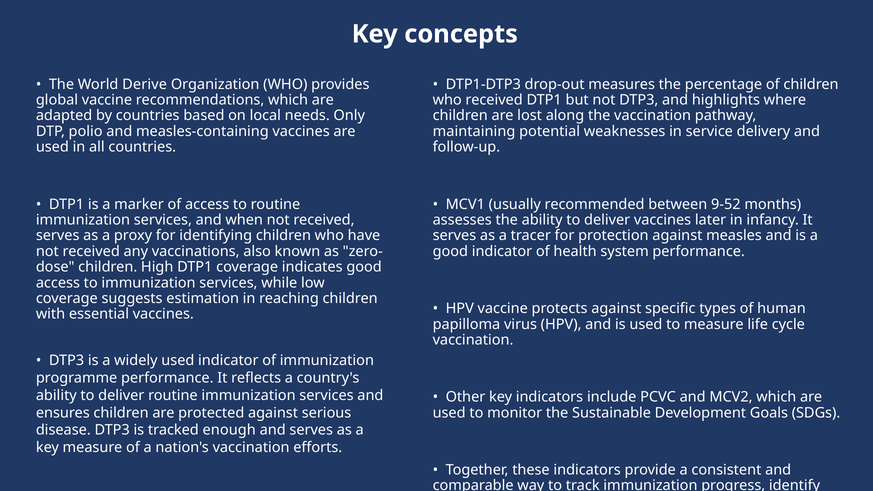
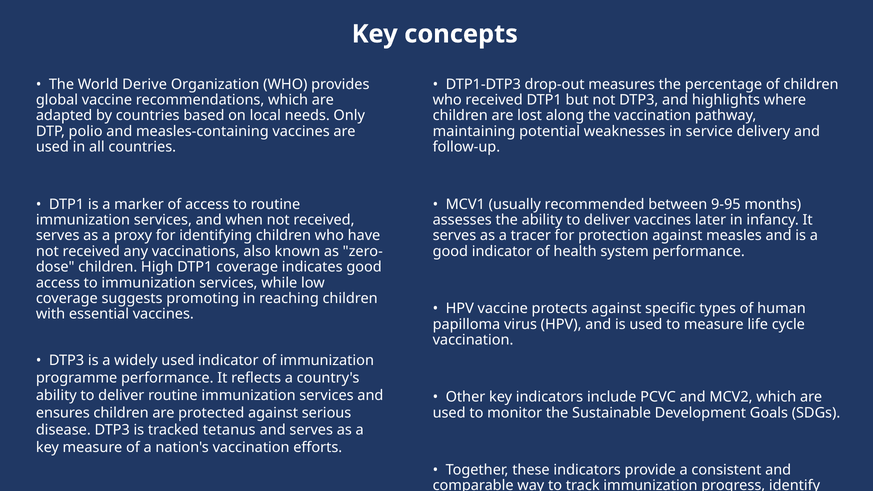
9-52: 9-52 -> 9-95
estimation: estimation -> promoting
enough: enough -> tetanus
